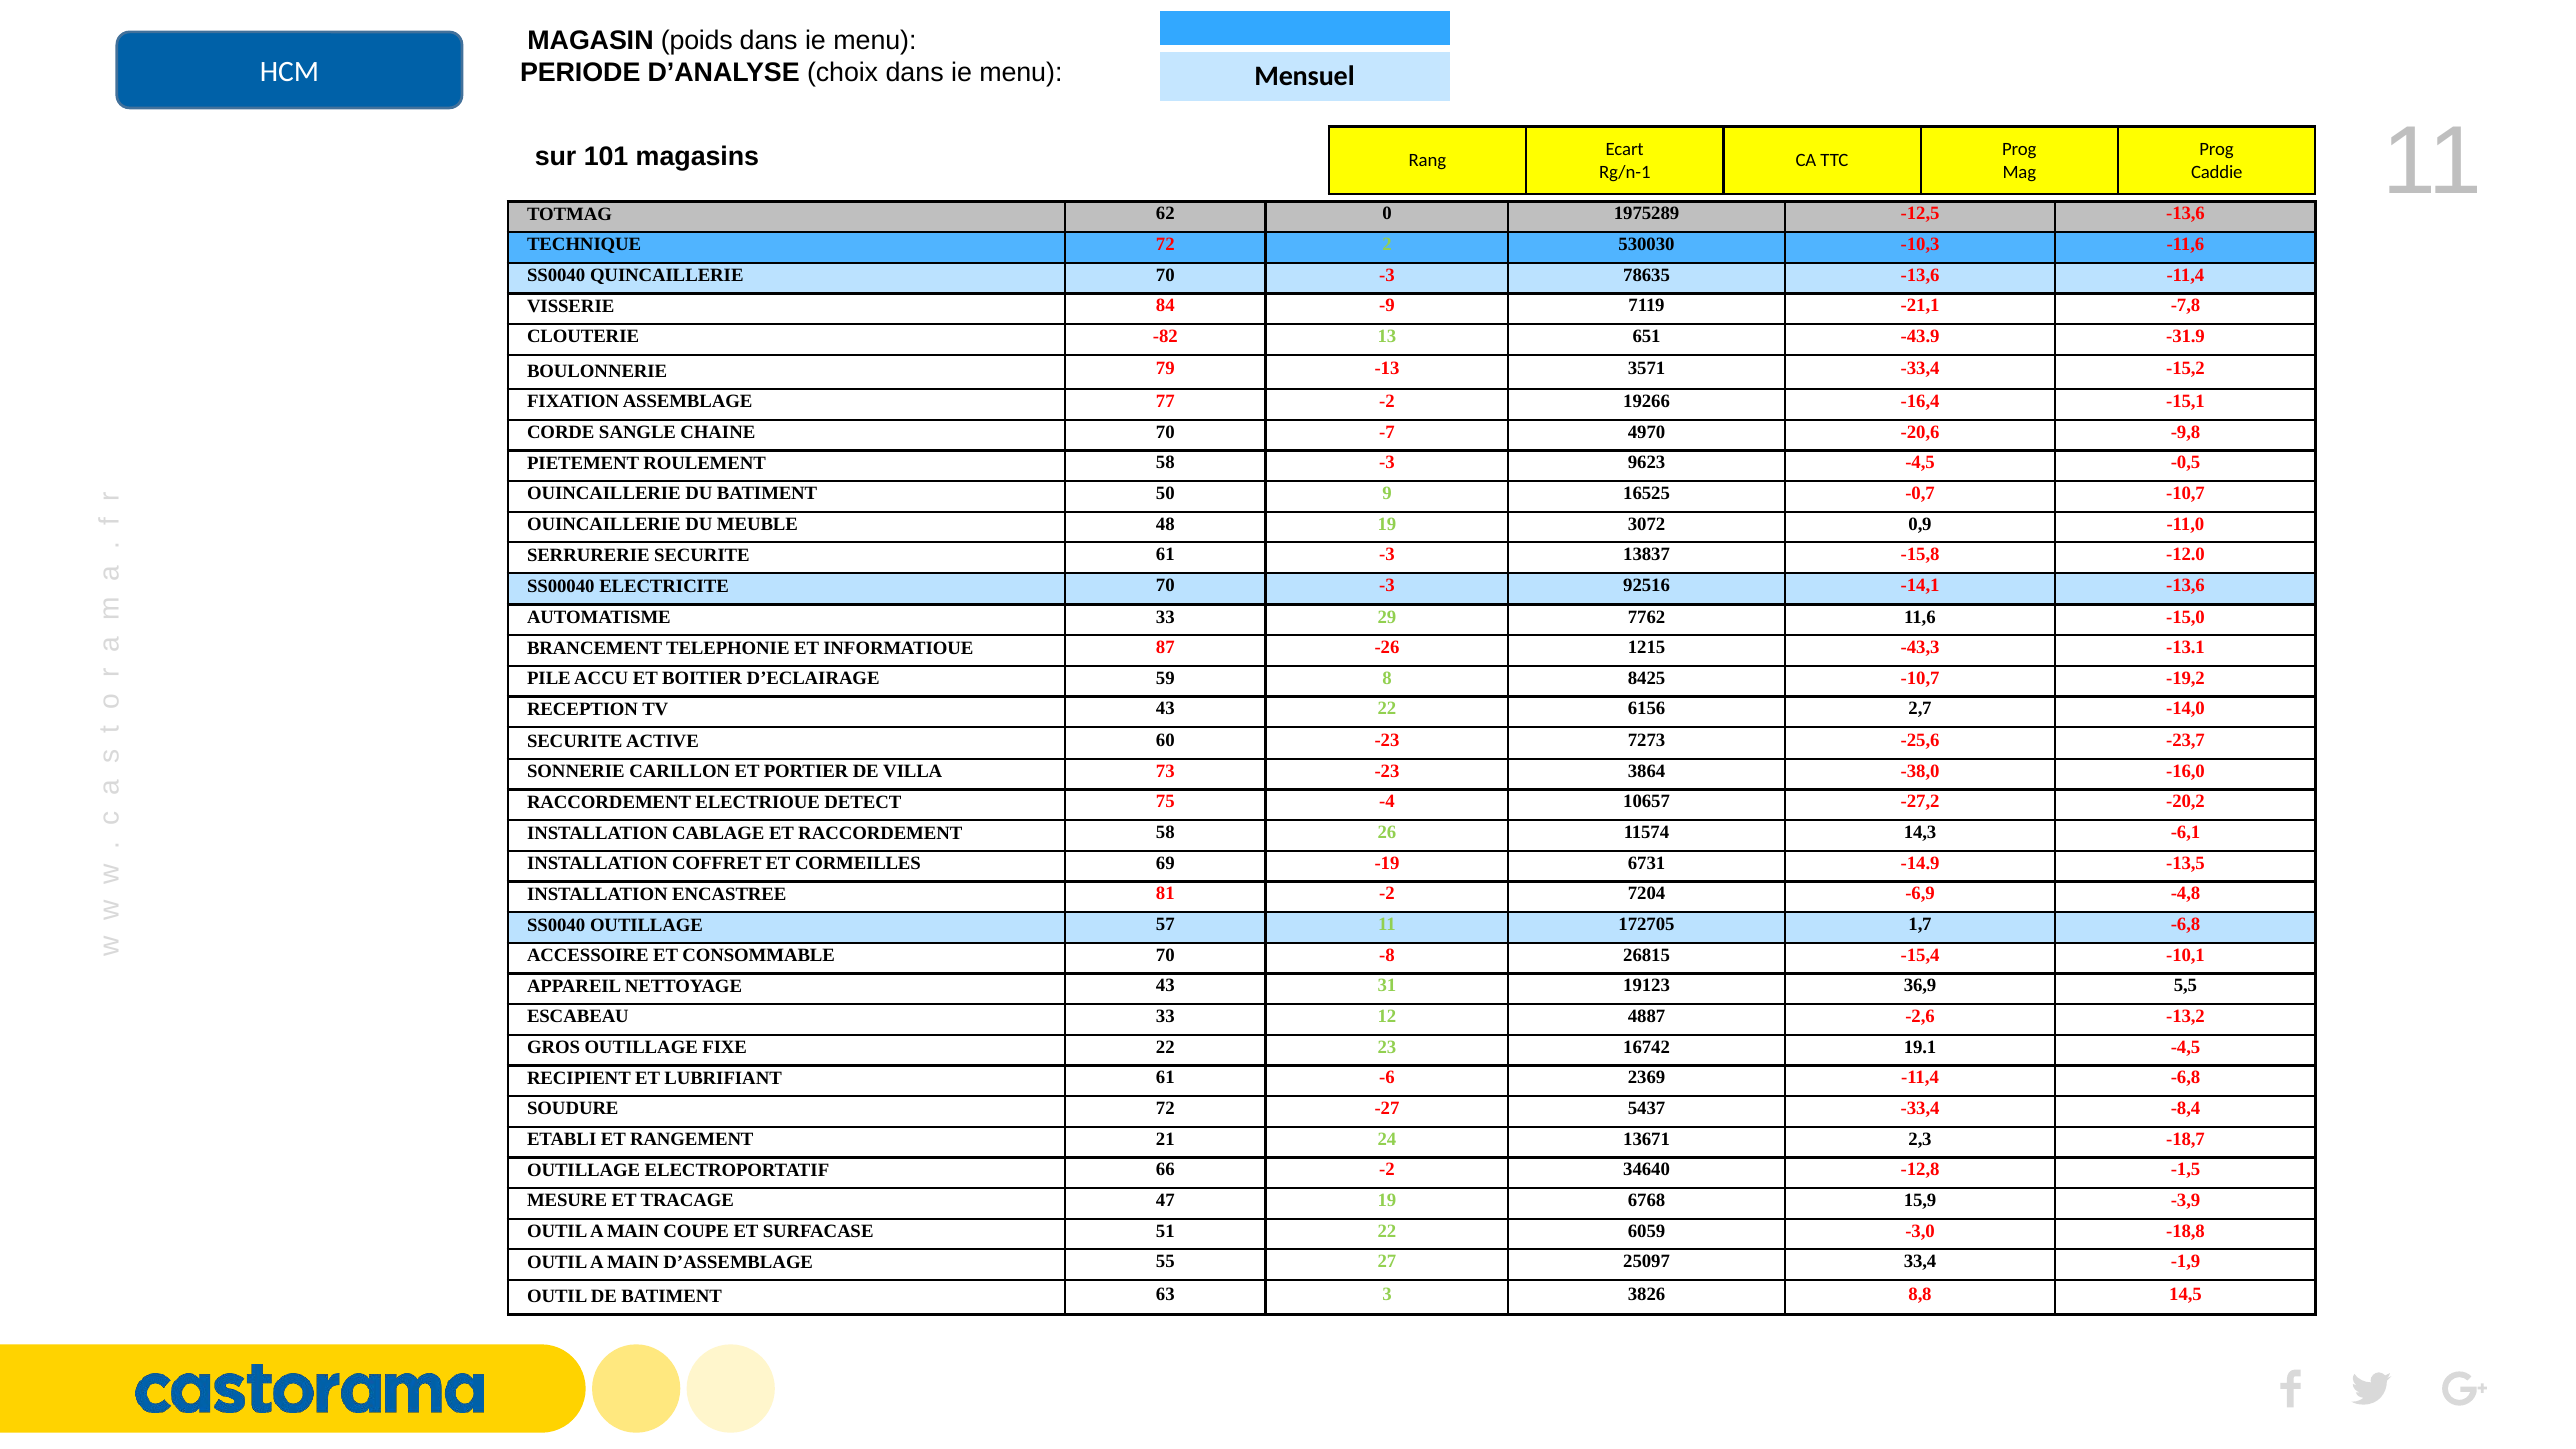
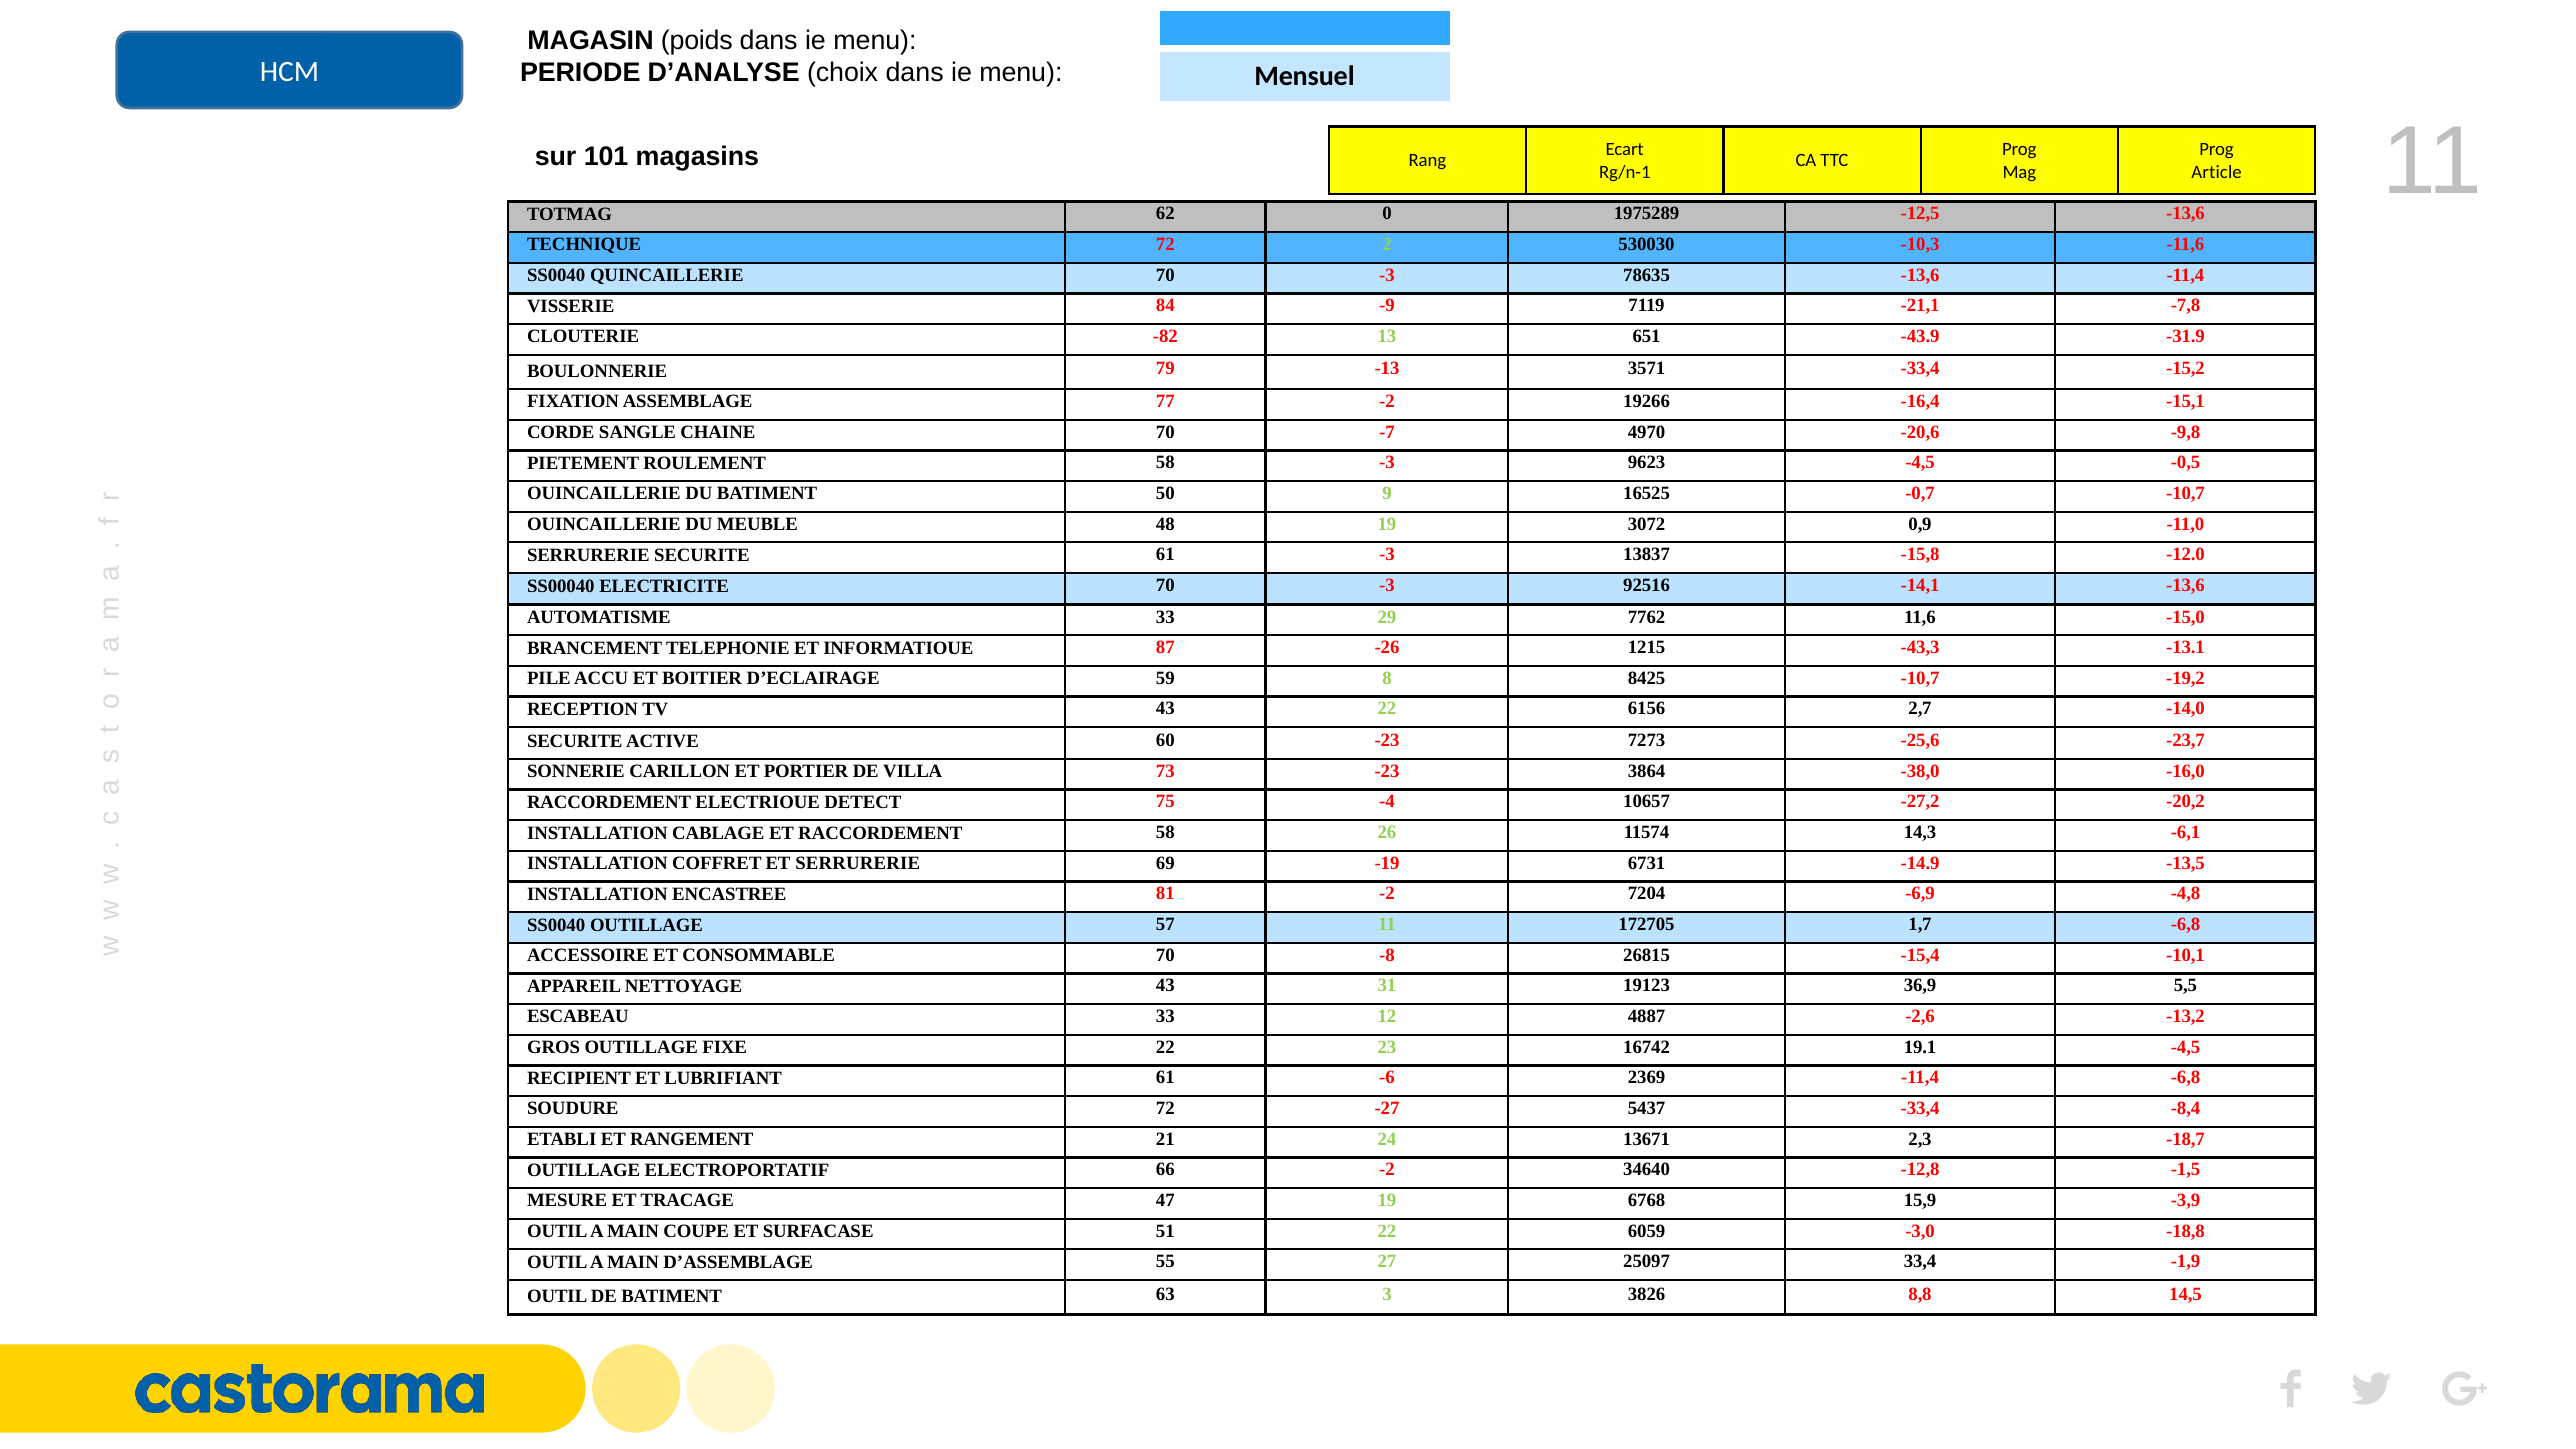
Caddie: Caddie -> Article
ET CORMEILLES: CORMEILLES -> SERRURERIE
